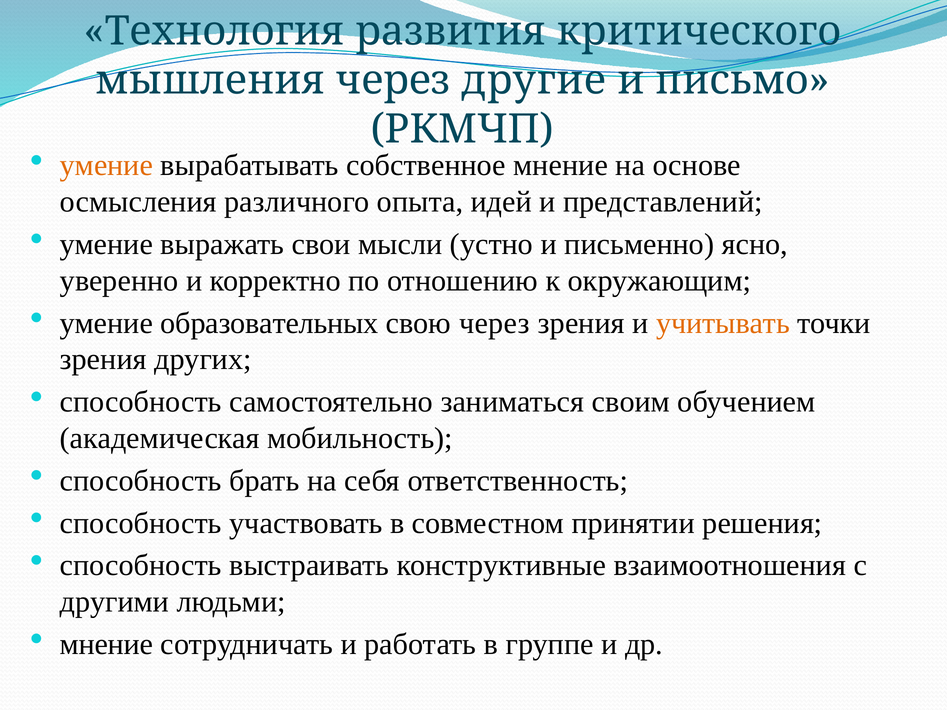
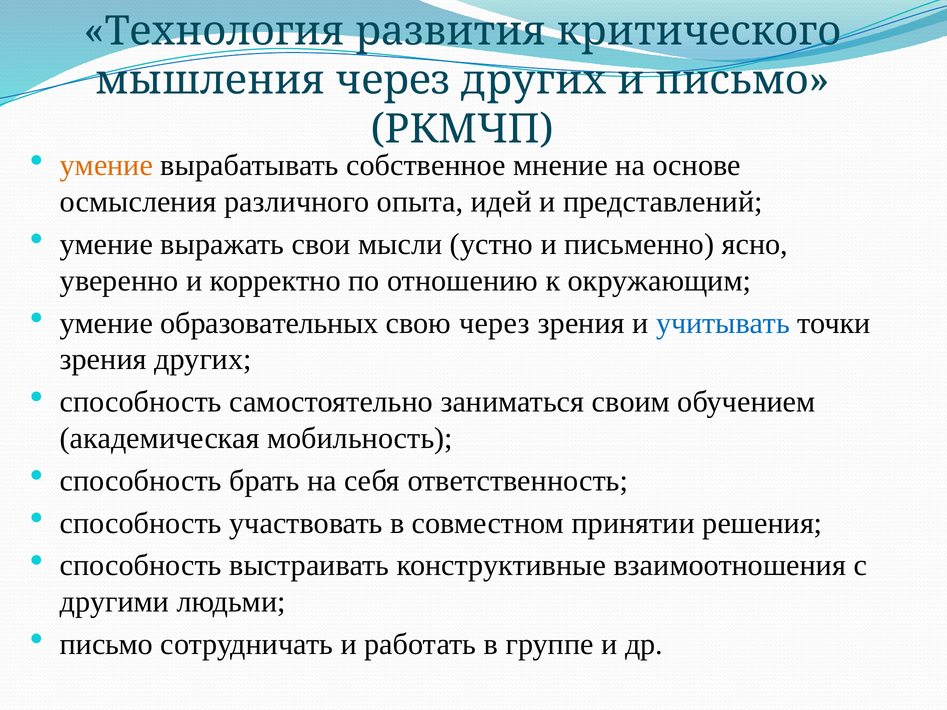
через другие: другие -> других
учитывать colour: orange -> blue
мнение at (107, 644): мнение -> письмо
